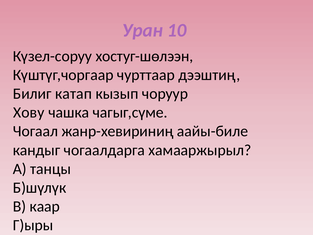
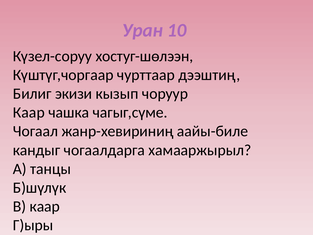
катап: катап -> экизи
Хову at (29, 112): Хову -> Каар
